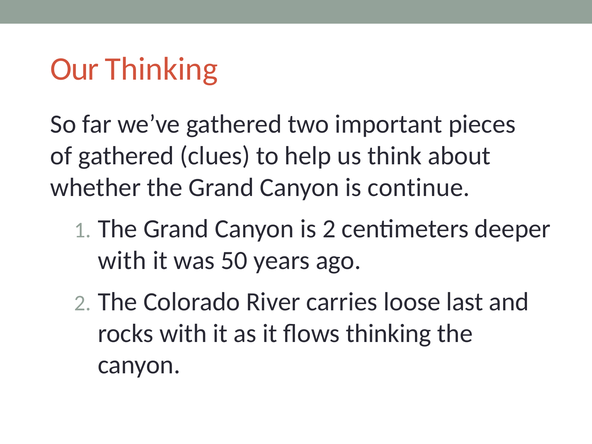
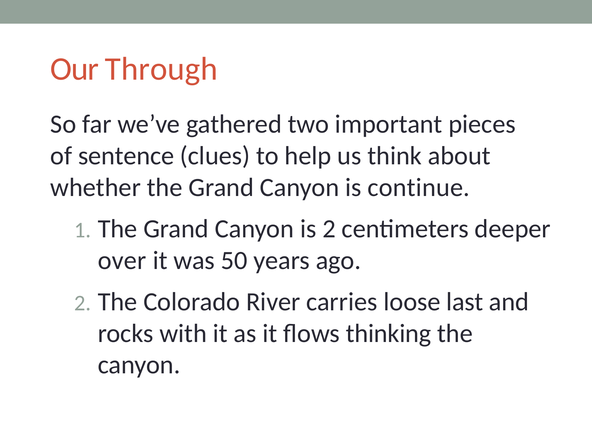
Our Thinking: Thinking -> Through
of gathered: gathered -> sentence
with at (122, 260): with -> over
